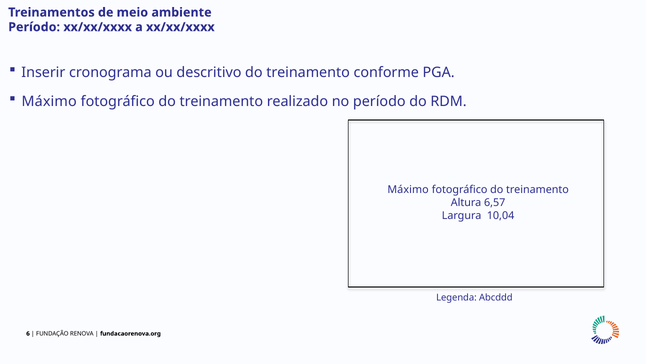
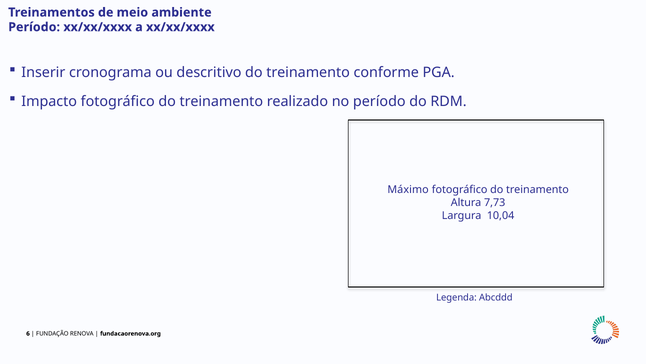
Máximo at (49, 101): Máximo -> Impacto
6,57: 6,57 -> 7,73
